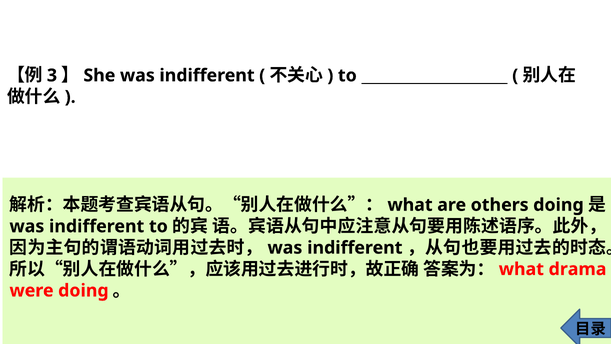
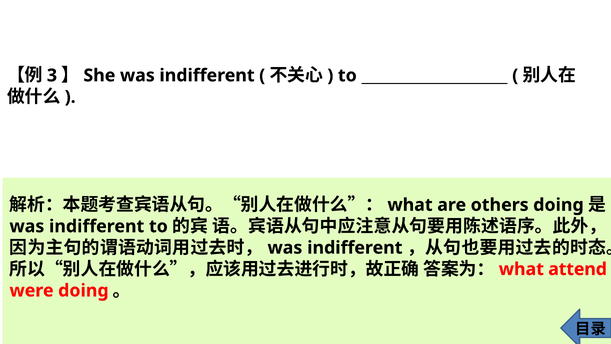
drama: drama -> attend
